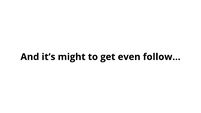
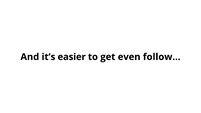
might: might -> easier
